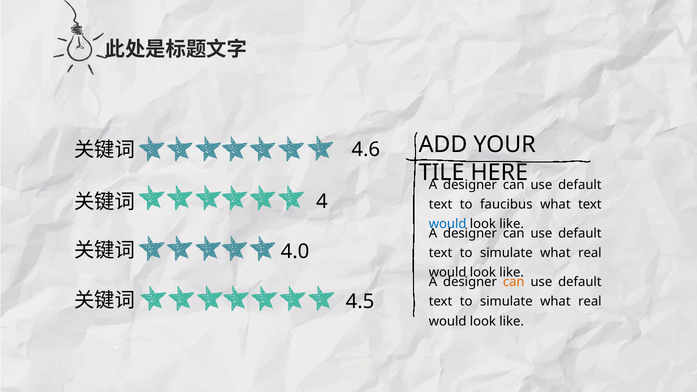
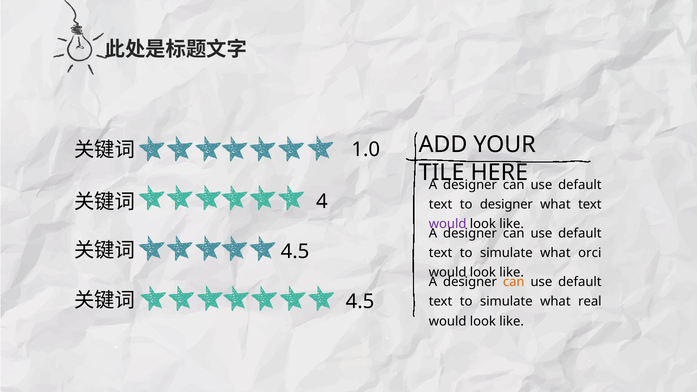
4.6: 4.6 -> 1.0
to faucibus: faucibus -> designer
would at (448, 224) colour: blue -> purple
4.0 at (295, 252): 4.0 -> 4.5
real at (590, 253): real -> orci
